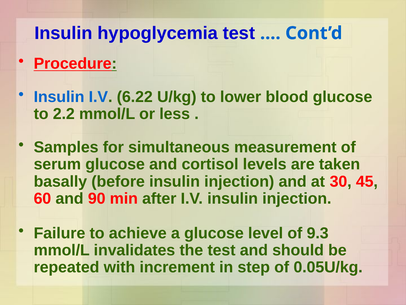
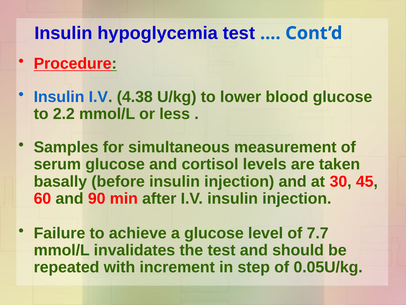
6.22: 6.22 -> 4.38
9.3: 9.3 -> 7.7
